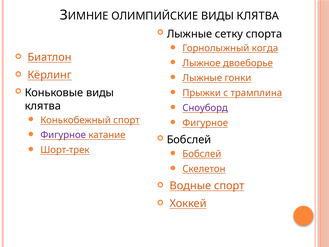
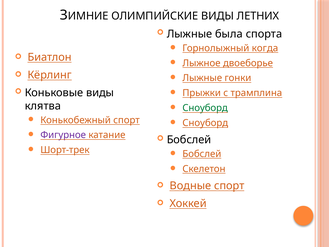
ОЛИМПИЙСКИЕ ВИДЫ КЛЯТВА: КЛЯТВА -> ЛЕТНИХ
сетку: сетку -> была
Сноуборд at (205, 108) colour: purple -> green
Фигурное at (205, 123): Фигурное -> Сноуборд
